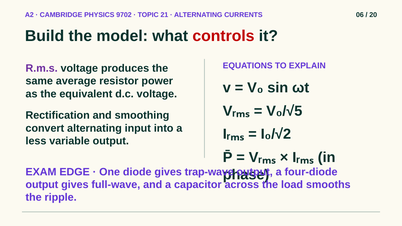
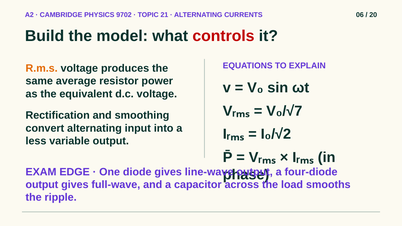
R.m.s colour: purple -> orange
V₀/√5: V₀/√5 -> V₀/√7
trap-wave: trap-wave -> line-wave
